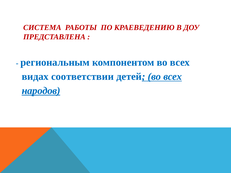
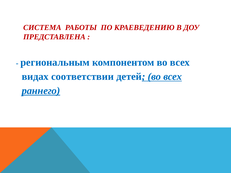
народов: народов -> раннего
